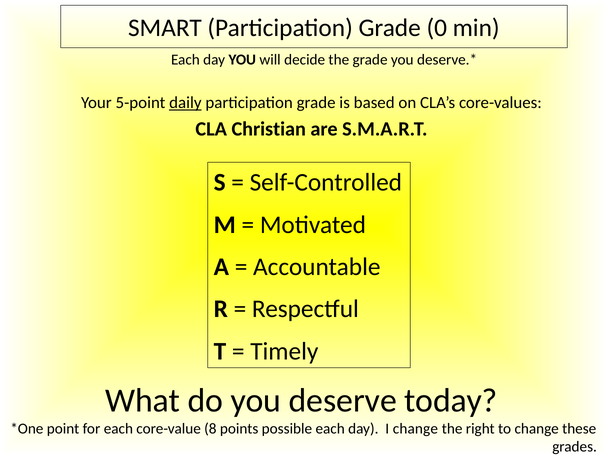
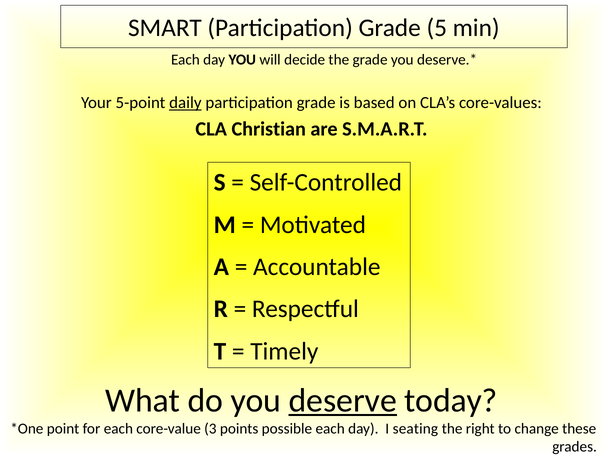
0: 0 -> 5
deserve underline: none -> present
8: 8 -> 3
I change: change -> seating
